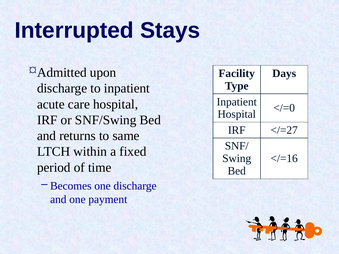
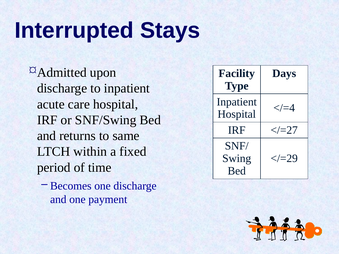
</=0: </=0 -> </=4
</=16: </=16 -> </=29
